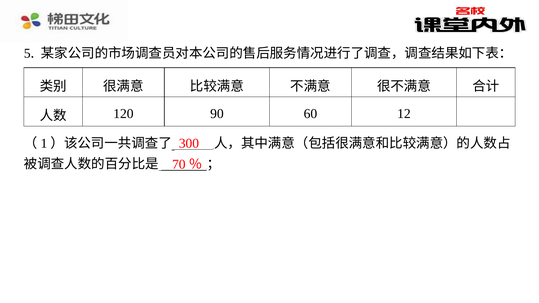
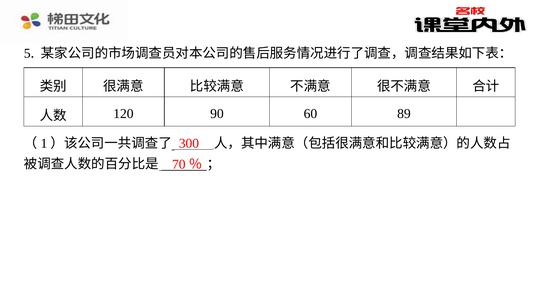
12: 12 -> 89
